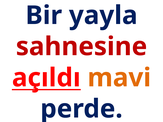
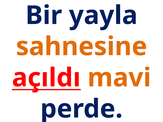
sahnesine colour: red -> orange
